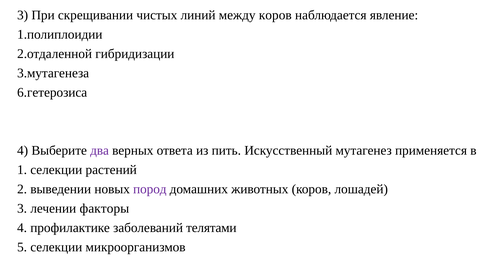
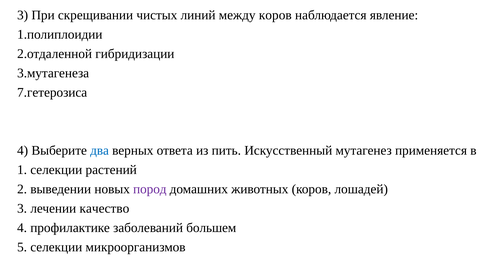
6.гетерозиса: 6.гетерозиса -> 7.гетерозиса
два colour: purple -> blue
факторы: факторы -> качество
телятами: телятами -> большем
